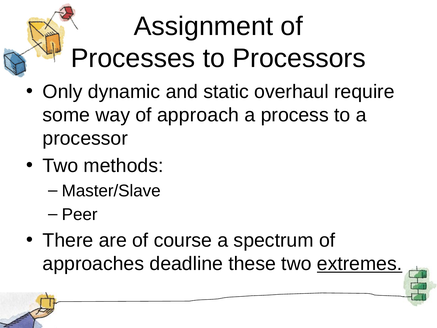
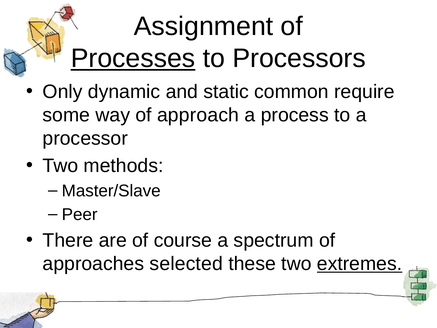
Processes underline: none -> present
overhaul: overhaul -> common
deadline: deadline -> selected
